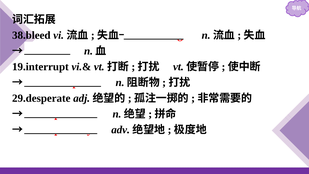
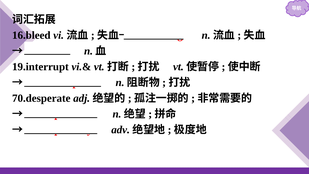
38.bleed: 38.bleed -> 16.bleed
29.desperate: 29.desperate -> 70.desperate
